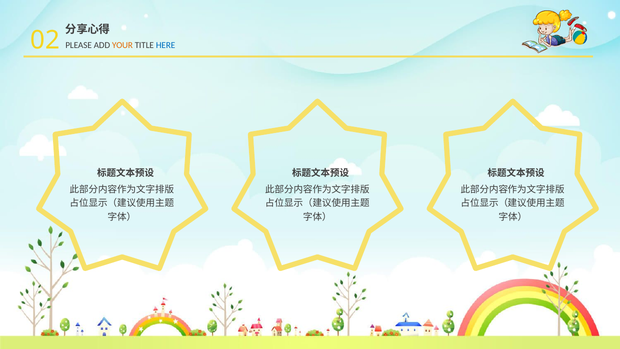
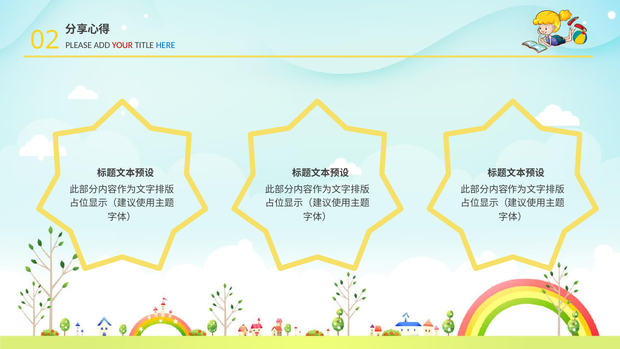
YOUR colour: orange -> red
